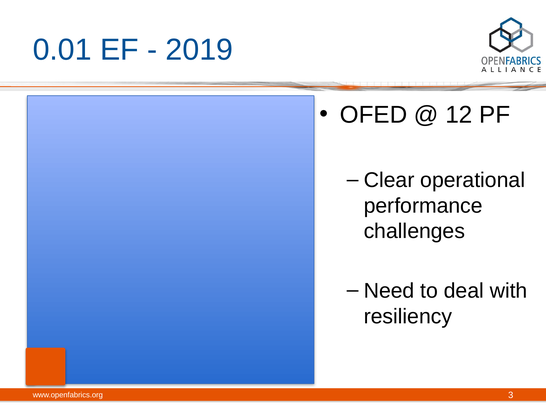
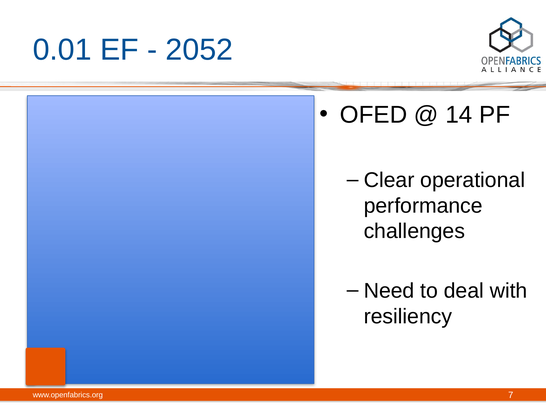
2019: 2019 -> 2052
12: 12 -> 14
3: 3 -> 7
